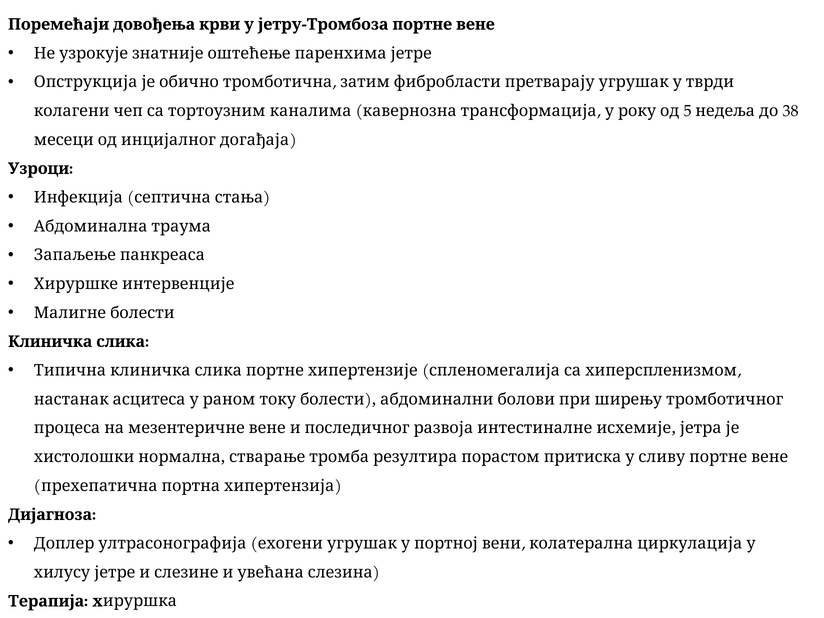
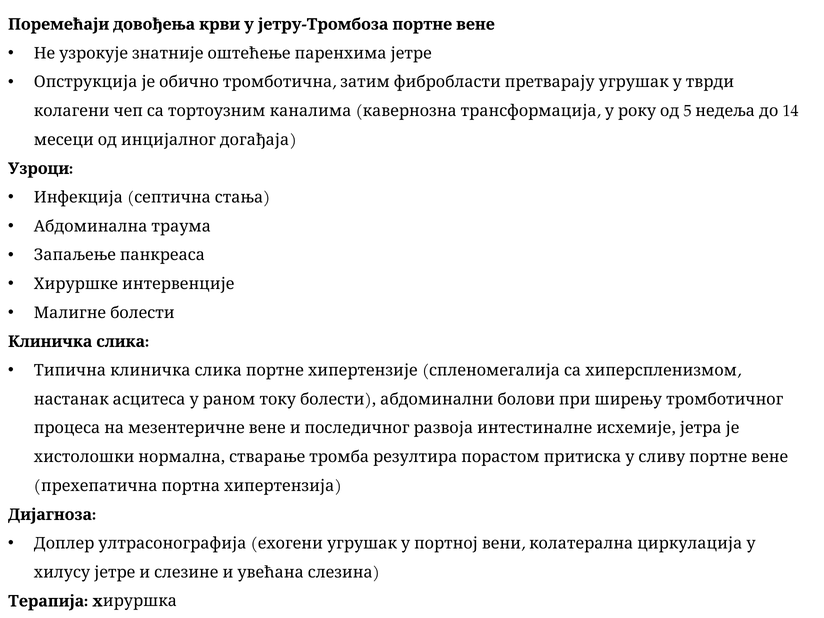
38: 38 -> 14
